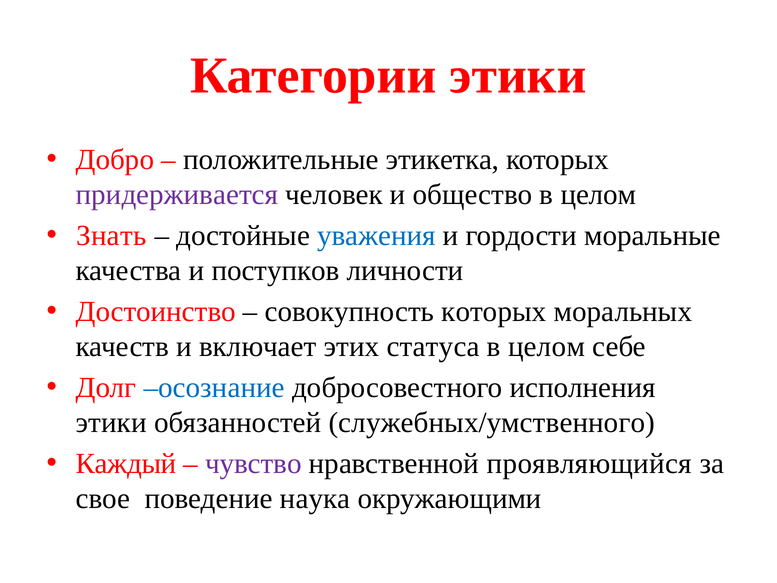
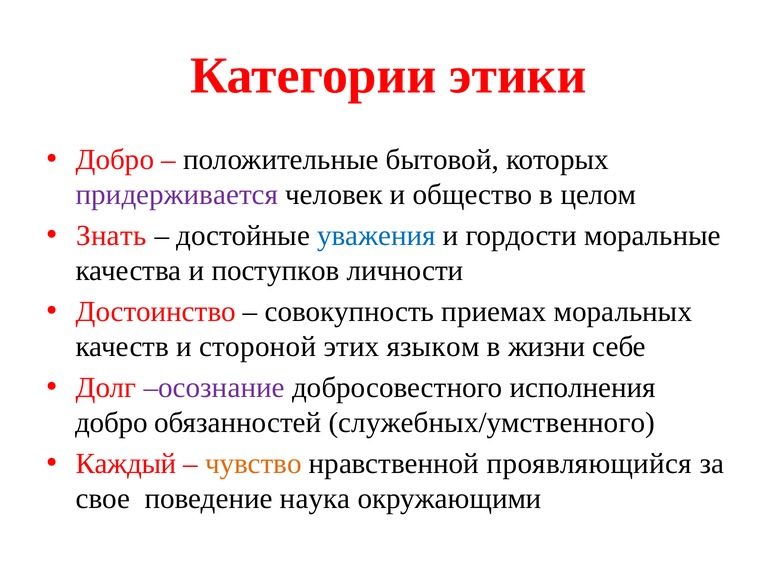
этикетка: этикетка -> бытовой
совокупность которых: которых -> приемах
включает: включает -> стороной
статуса: статуса -> языком
целом at (547, 346): целом -> жизни
осознание colour: blue -> purple
этики at (111, 423): этики -> добро
чувство colour: purple -> orange
